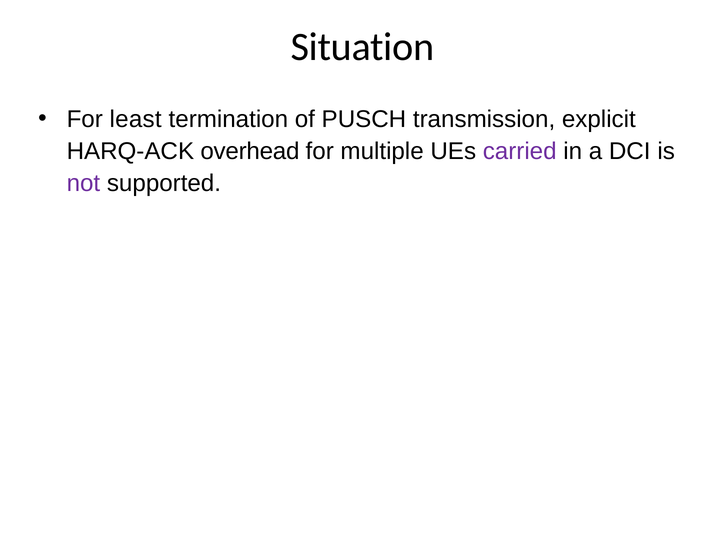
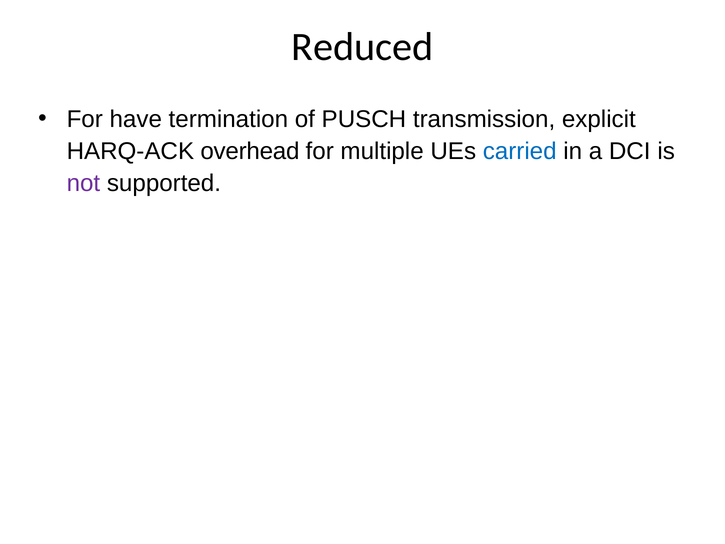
Situation: Situation -> Reduced
least: least -> have
carried colour: purple -> blue
